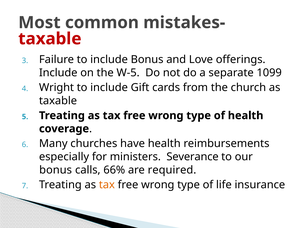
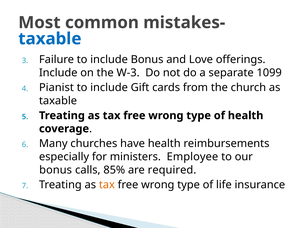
taxable at (50, 39) colour: red -> blue
W-5: W-5 -> W-3
Wright: Wright -> Pianist
Severance: Severance -> Employee
66%: 66% -> 85%
